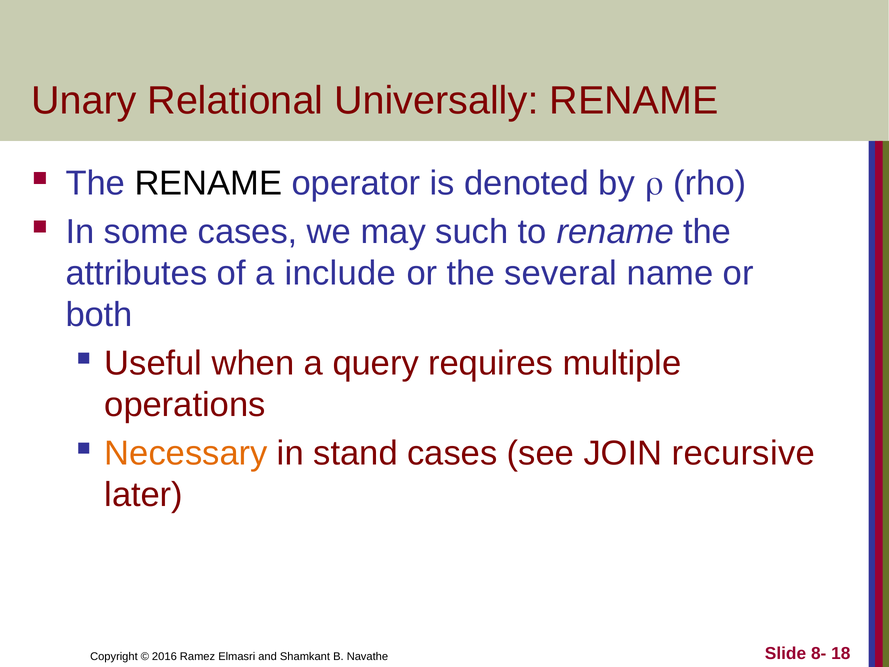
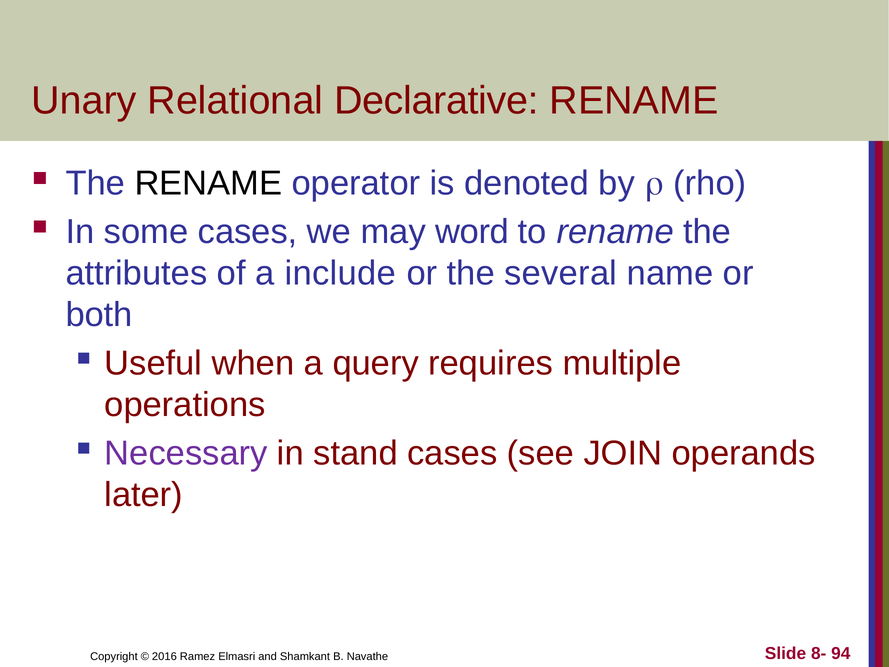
Universally: Universally -> Declarative
such: such -> word
Necessary colour: orange -> purple
recursive: recursive -> operands
18: 18 -> 94
